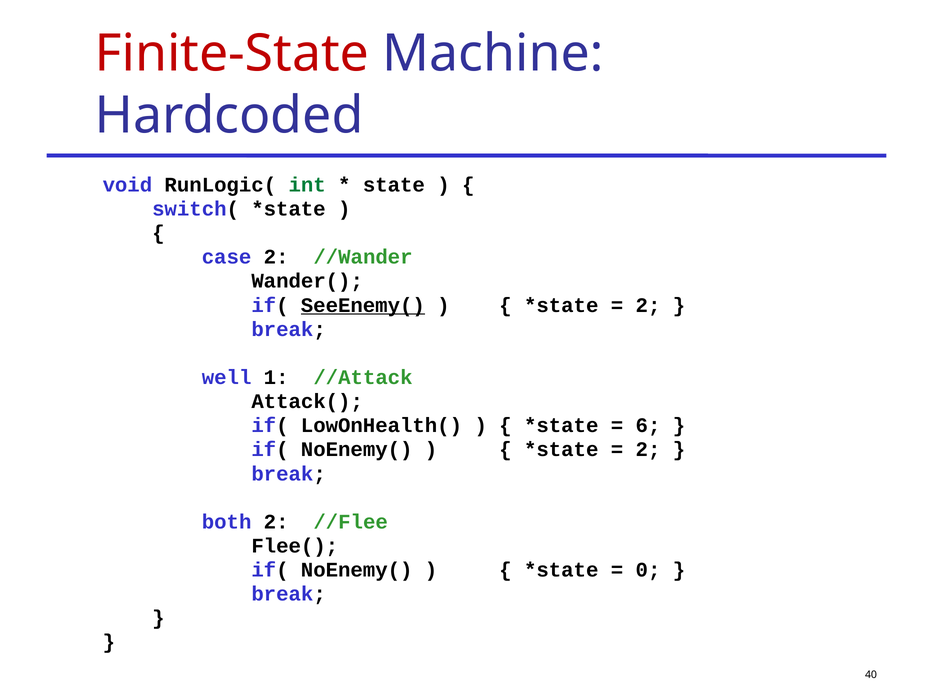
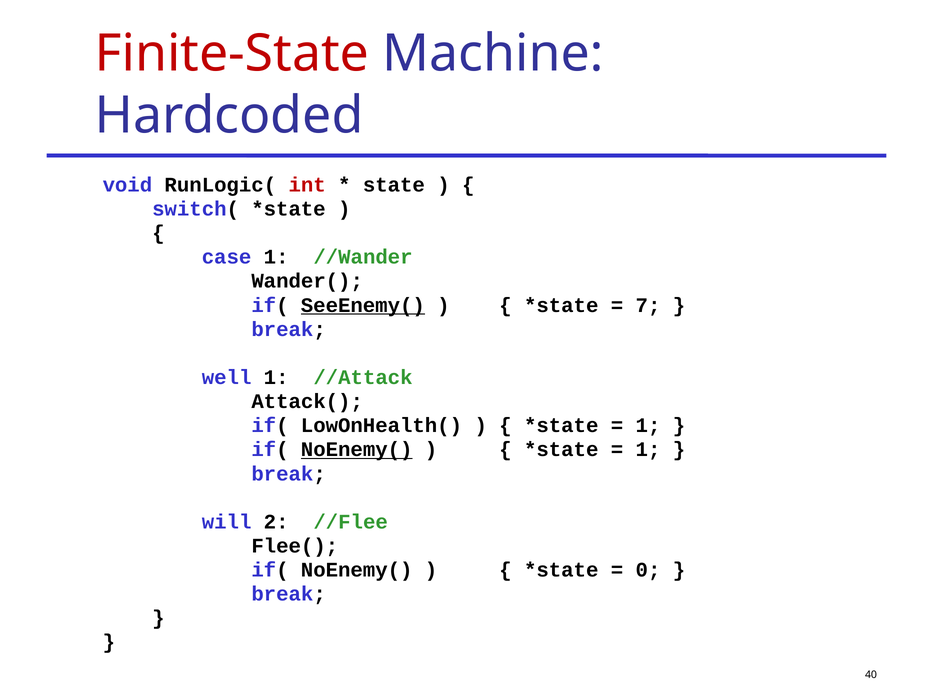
int colour: green -> red
case 2: 2 -> 1
2 at (648, 305): 2 -> 7
6 at (648, 425): 6 -> 1
NoEnemy( at (357, 449) underline: none -> present
2 at (648, 449): 2 -> 1
both: both -> will
